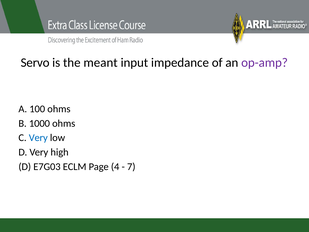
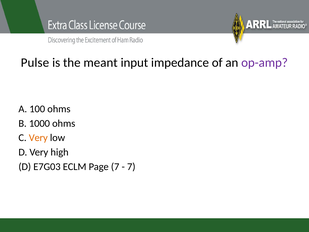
Servo: Servo -> Pulse
Very at (38, 138) colour: blue -> orange
Page 4: 4 -> 7
